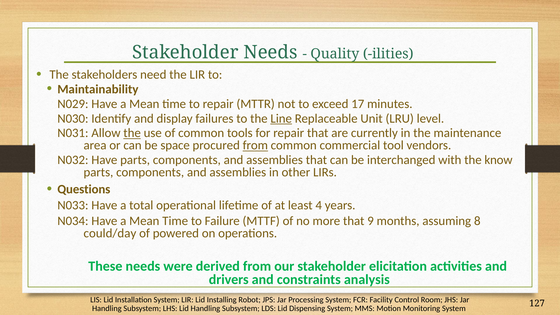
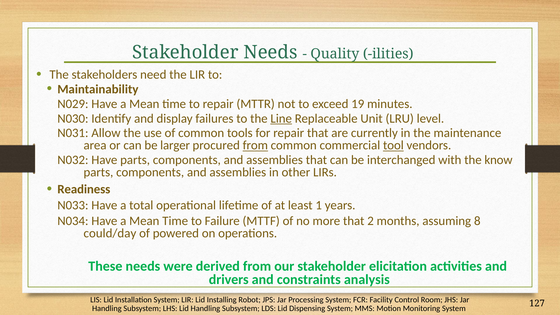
17: 17 -> 19
the at (132, 133) underline: present -> none
space: space -> larger
tool underline: none -> present
Questions: Questions -> Readiness
4: 4 -> 1
9: 9 -> 2
